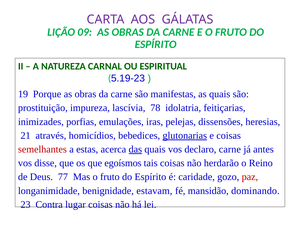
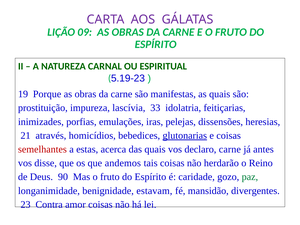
78: 78 -> 33
das underline: present -> none
egoísmos: egoísmos -> andemos
77: 77 -> 90
paz colour: red -> green
dominando: dominando -> divergentes
lugar: lugar -> amor
